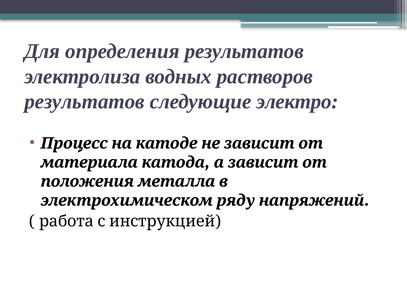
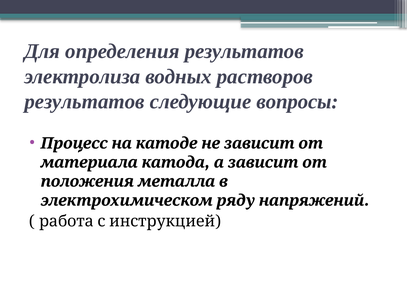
электро: электро -> вопросы
